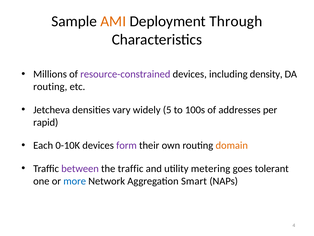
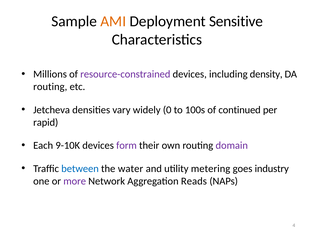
Through: Through -> Sensitive
5: 5 -> 0
addresses: addresses -> continued
0-10K: 0-10K -> 9-10K
domain colour: orange -> purple
between colour: purple -> blue
the traffic: traffic -> water
tolerant: tolerant -> industry
more colour: blue -> purple
Smart: Smart -> Reads
